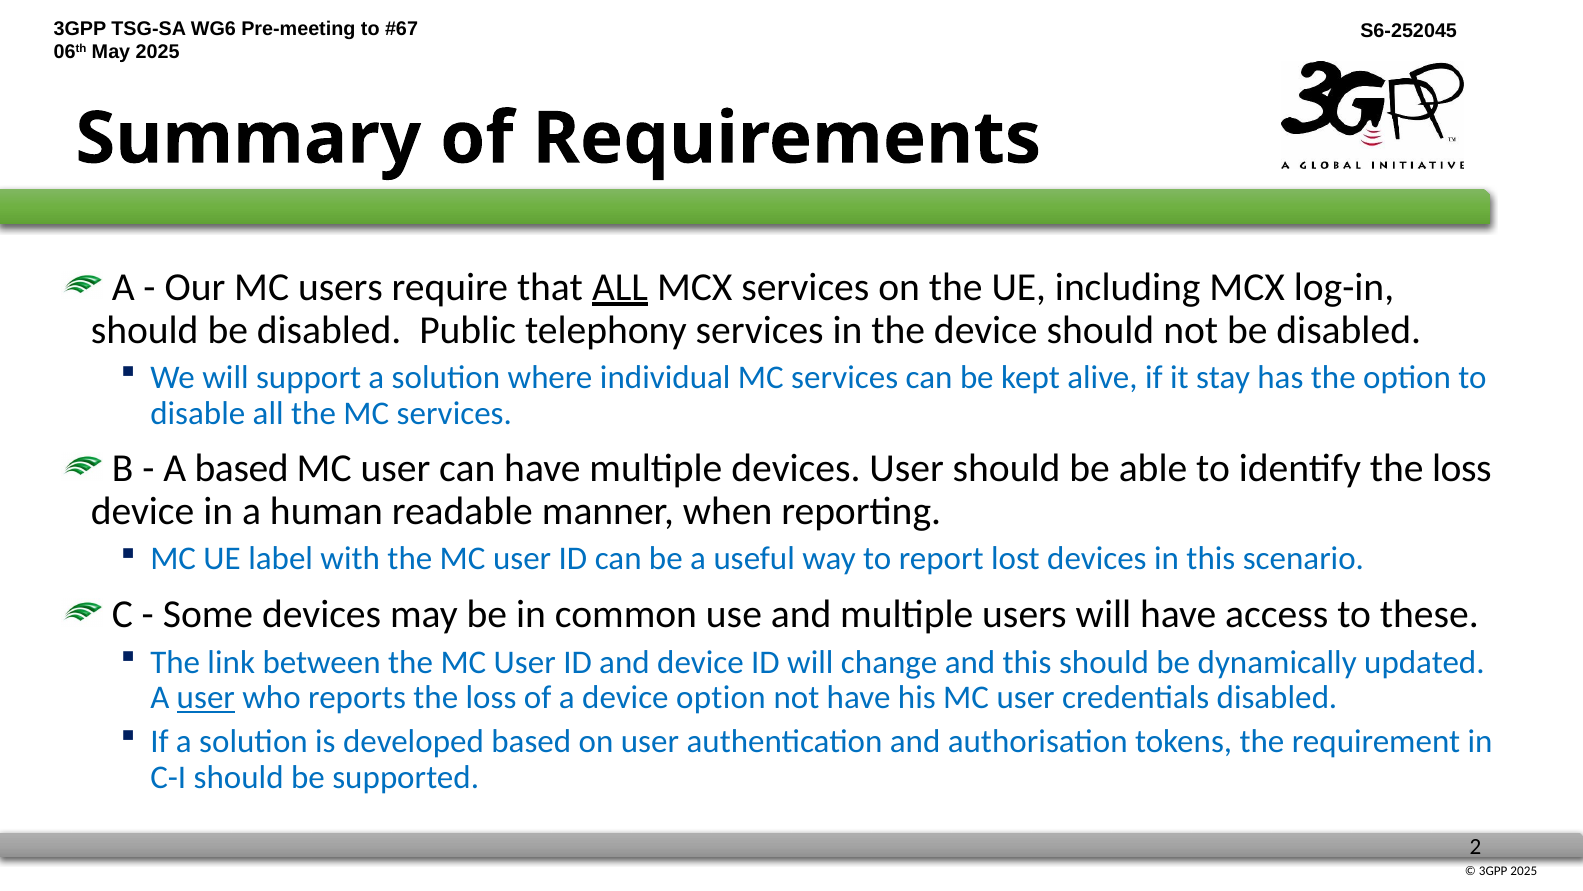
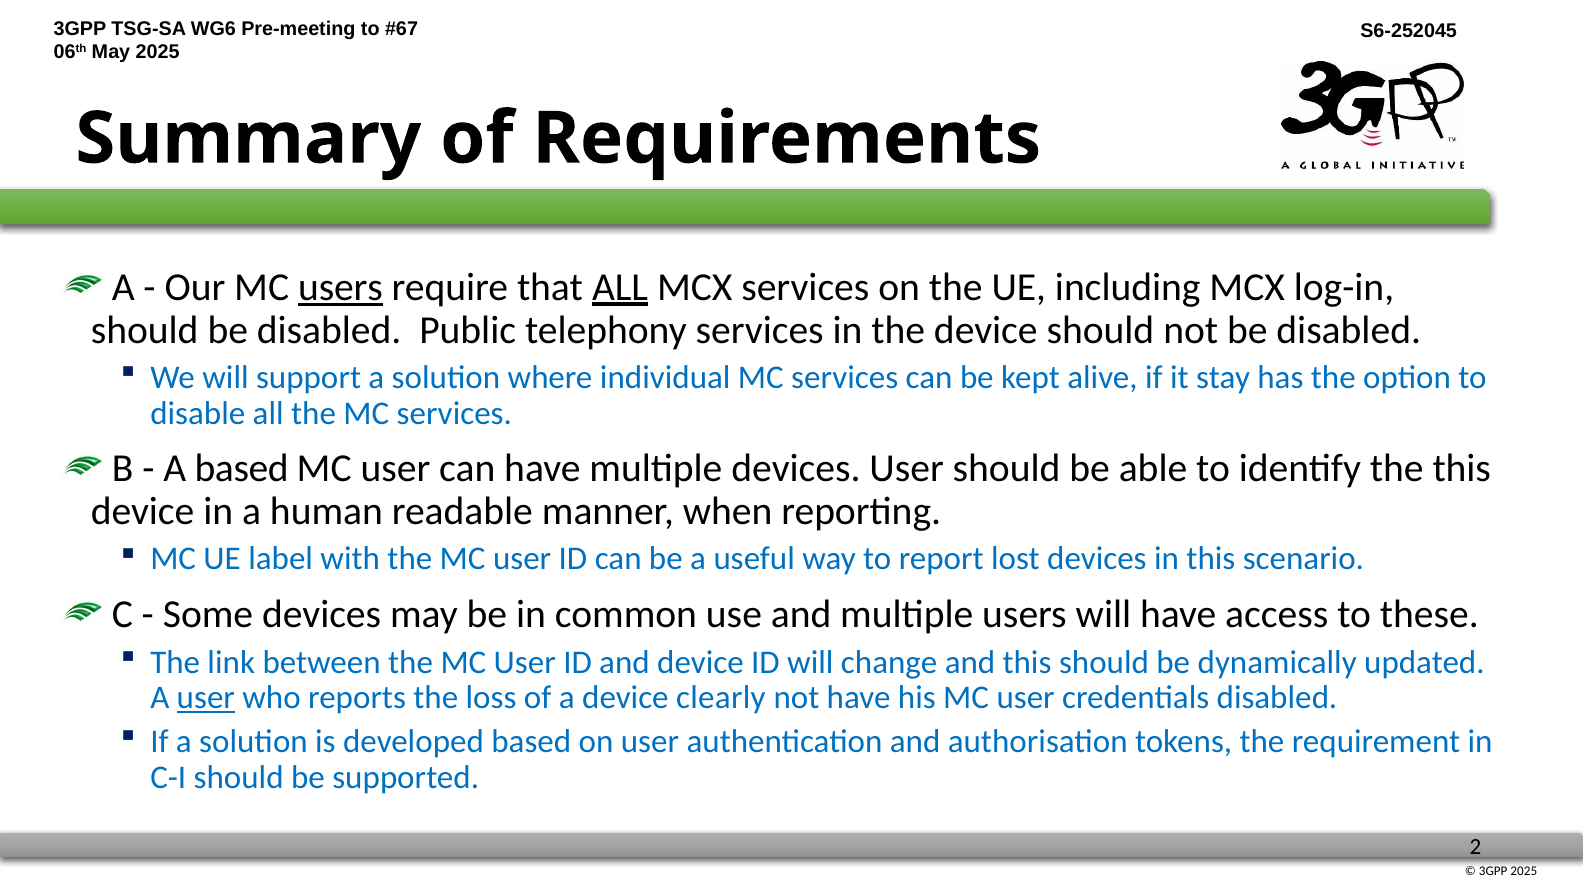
users at (340, 287) underline: none -> present
identify the loss: loss -> this
device option: option -> clearly
